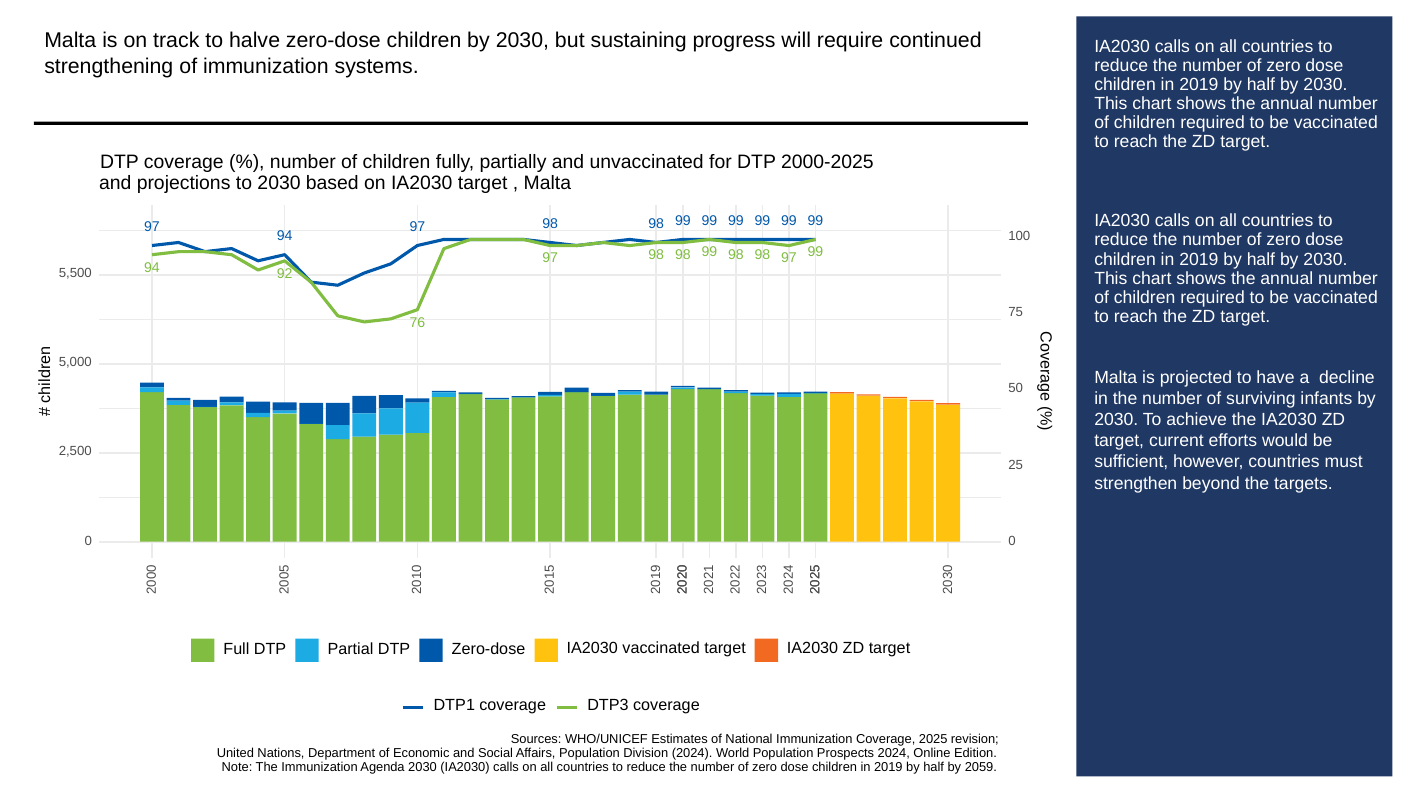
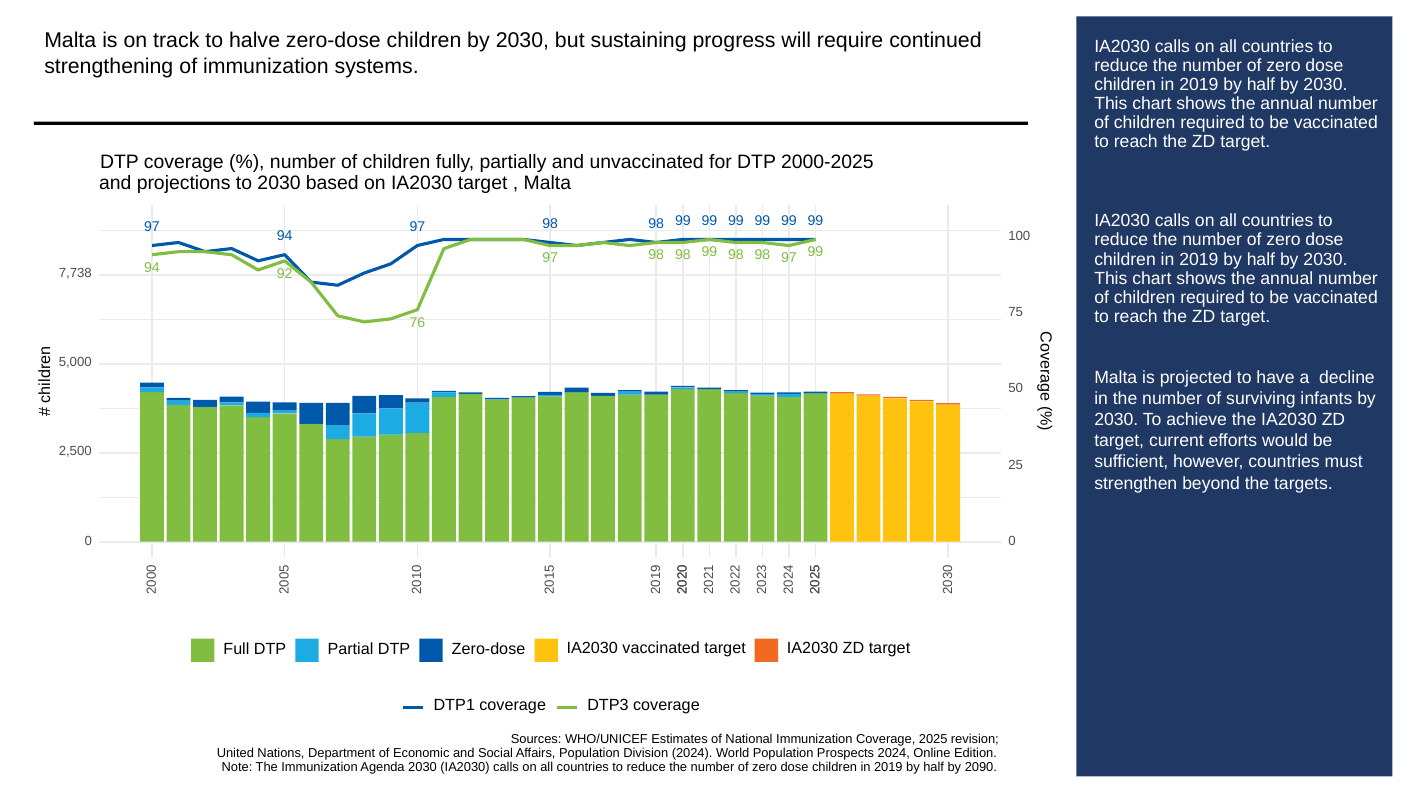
5,500: 5,500 -> 7,738
2059: 2059 -> 2090
